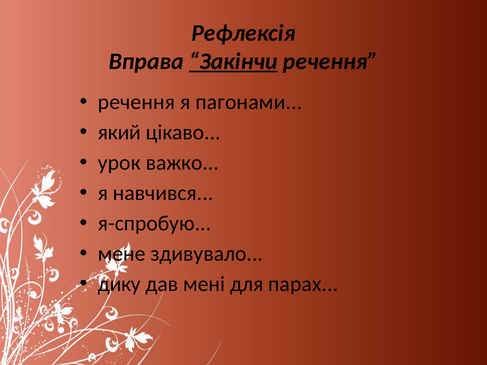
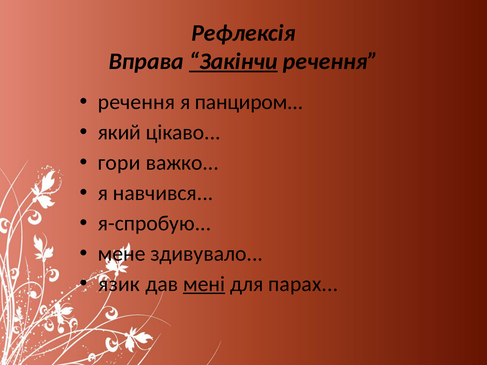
пагонами: пагонами -> панциром
урок: урок -> гори
дику: дику -> язик
мені underline: none -> present
